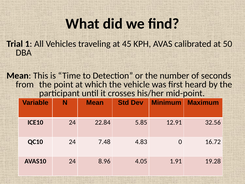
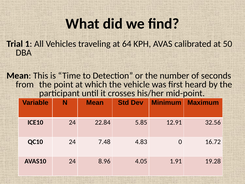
45: 45 -> 64
